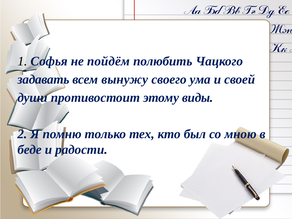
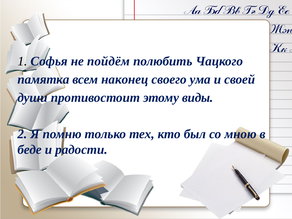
задавать: задавать -> памятка
вынужу: вынужу -> наконец
